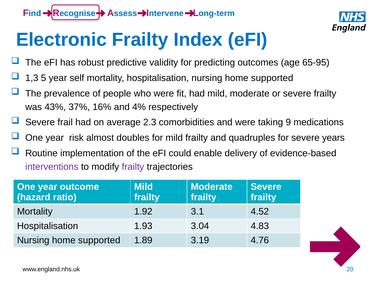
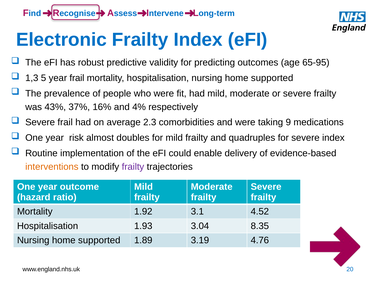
year self: self -> frail
severe years: years -> index
interventions colour: purple -> orange
4.83: 4.83 -> 8.35
